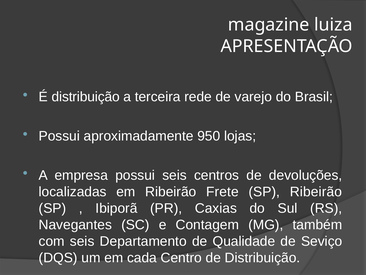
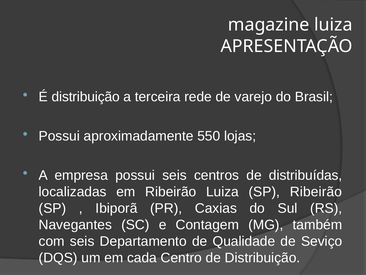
950: 950 -> 550
devoluções: devoluções -> distribuídas
Ribeirão Frete: Frete -> Luiza
